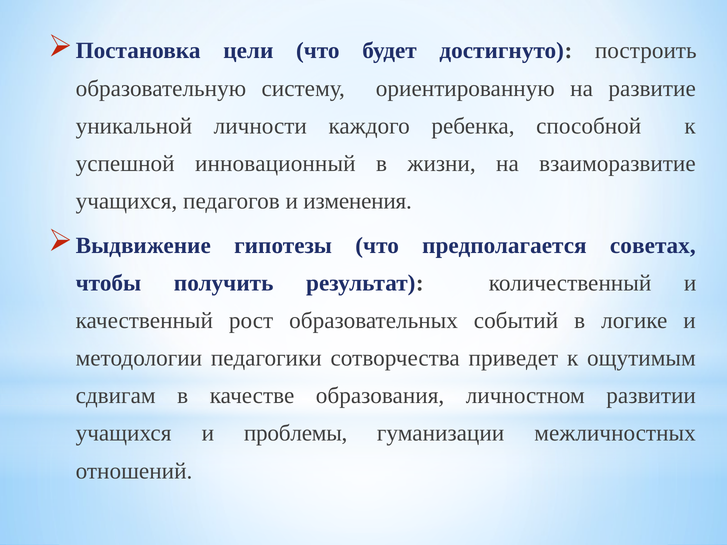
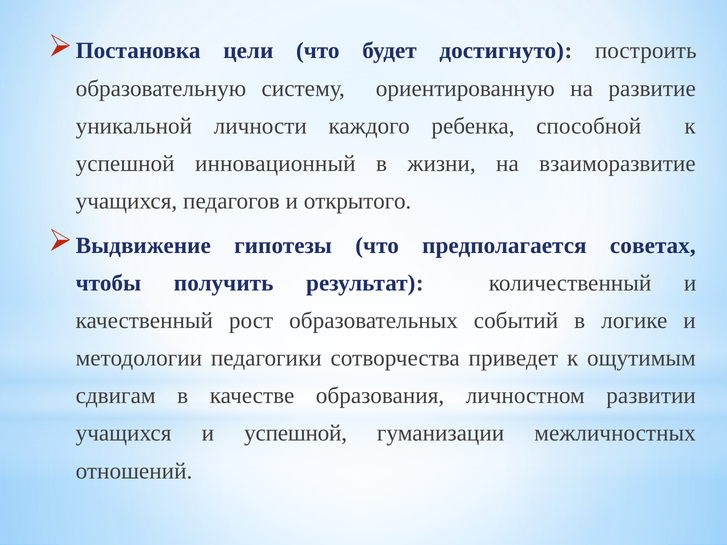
изменения: изменения -> открытого
и проблемы: проблемы -> успешной
